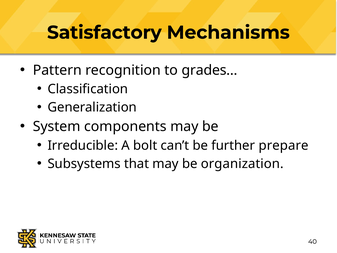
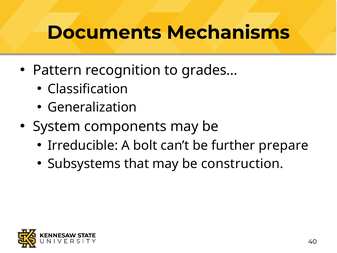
Satisfactory: Satisfactory -> Documents
organization: organization -> construction
